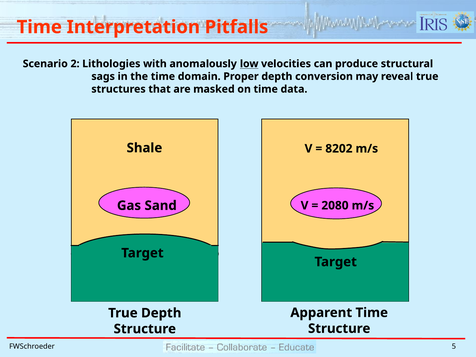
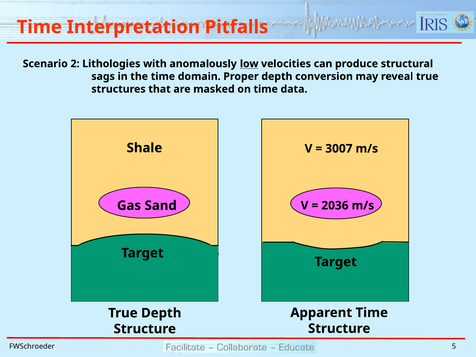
8202: 8202 -> 3007
2080: 2080 -> 2036
